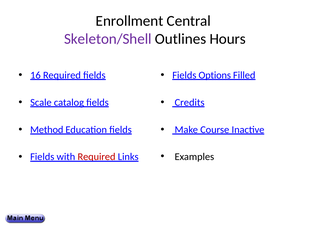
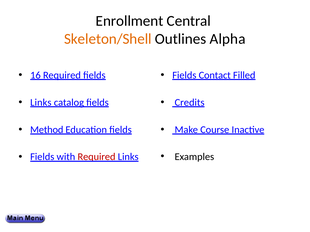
Skeleton/Shell colour: purple -> orange
Hours: Hours -> Alpha
Options: Options -> Contact
Scale at (41, 103): Scale -> Links
